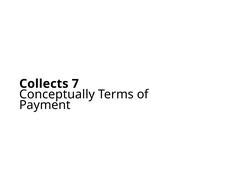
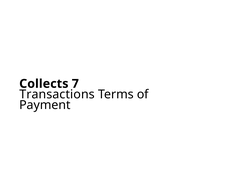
Conceptually: Conceptually -> Transactions
